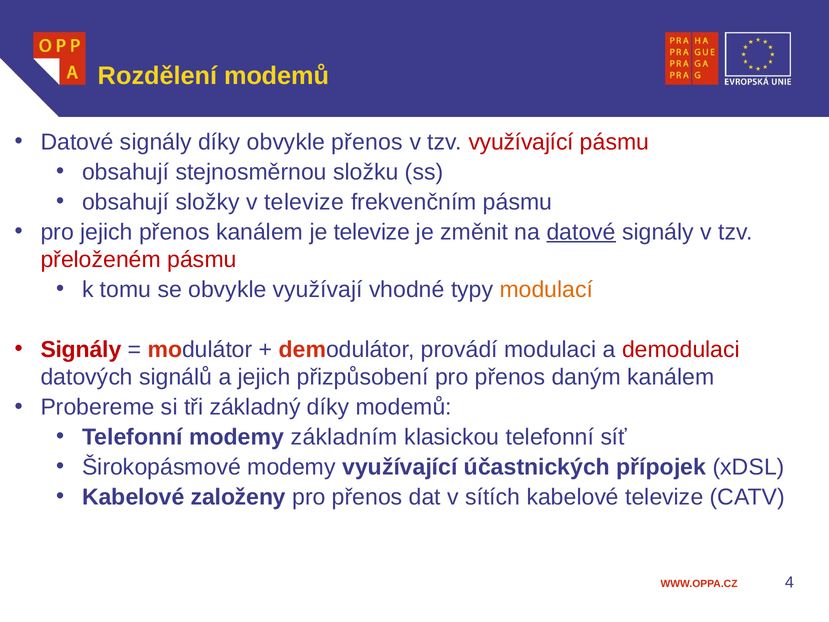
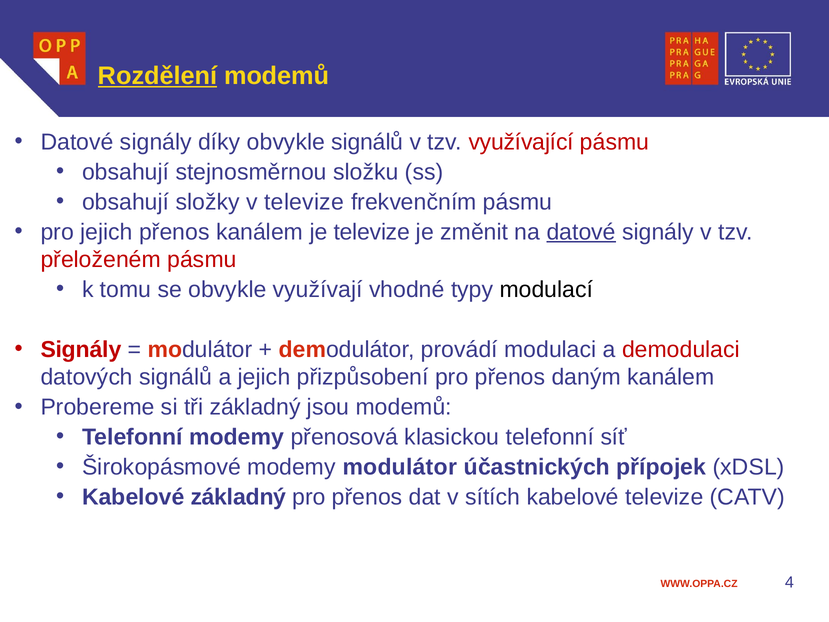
Rozdělení underline: none -> present
obvykle přenos: přenos -> signálů
modulací colour: orange -> black
základný díky: díky -> jsou
základním: základním -> přenosová
modemy využívající: využívající -> modulátor
Kabelové založeny: založeny -> základný
